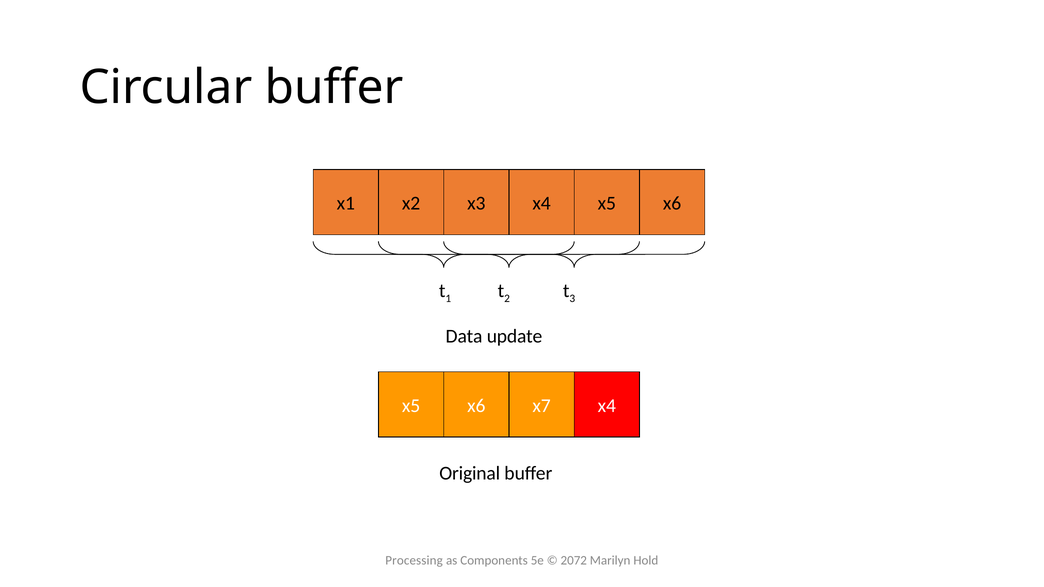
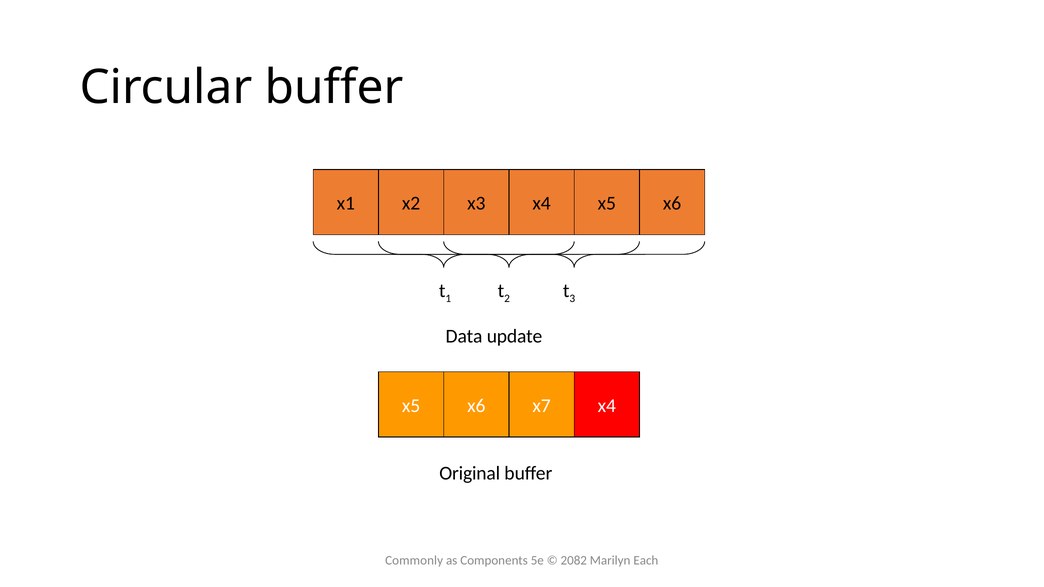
Processing: Processing -> Commonly
2072: 2072 -> 2082
Hold: Hold -> Each
